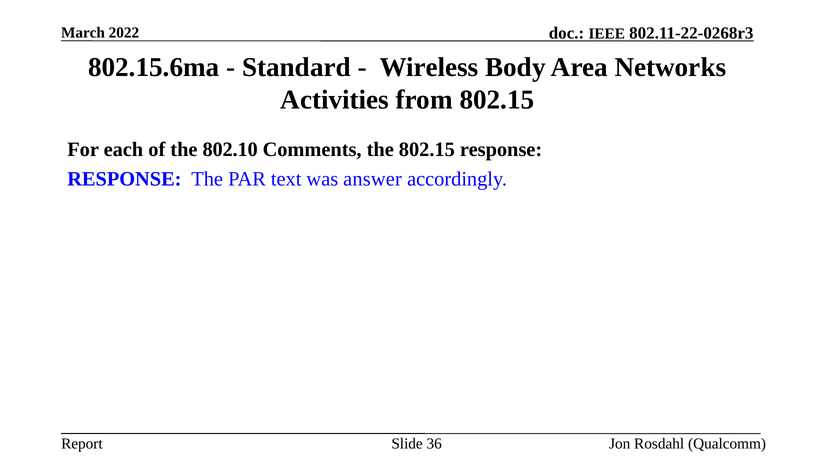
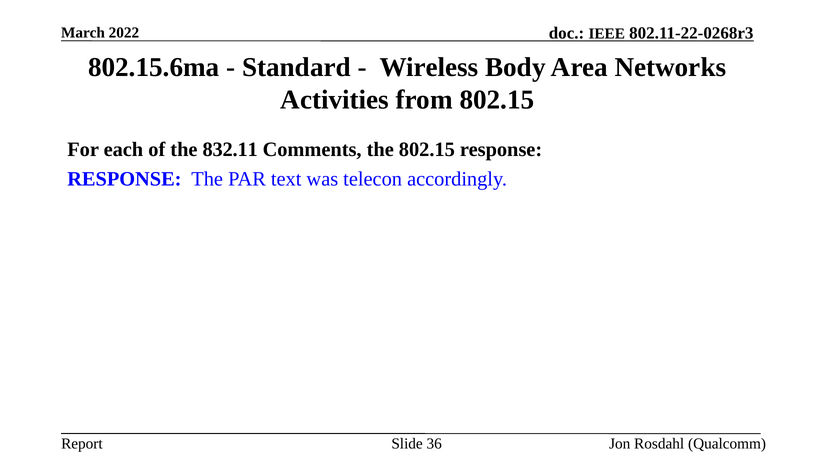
802.10: 802.10 -> 832.11
answer: answer -> telecon
